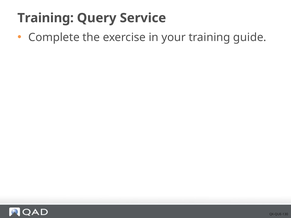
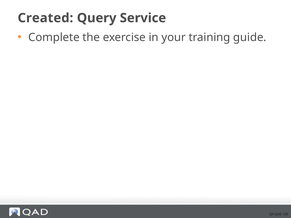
Training at (46, 18): Training -> Created
